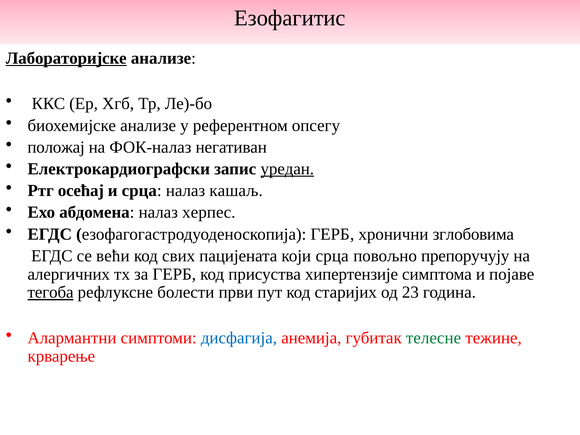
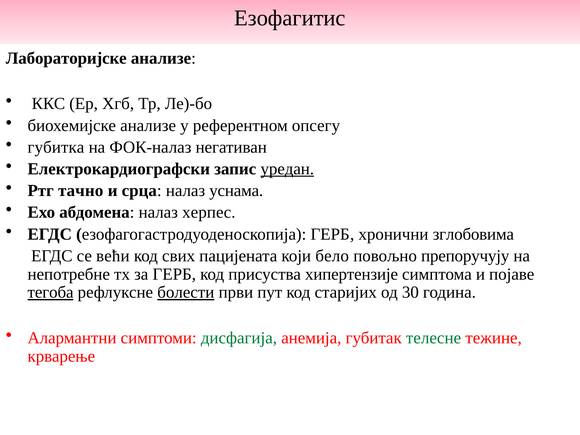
Лабораторијске underline: present -> none
положај: положај -> губитка
осећај: осећај -> тачно
кашаљ: кашаљ -> уснама
који срца: срца -> бело
алергичних: алергичних -> непотребне
болести underline: none -> present
23: 23 -> 30
дисфагија colour: blue -> green
